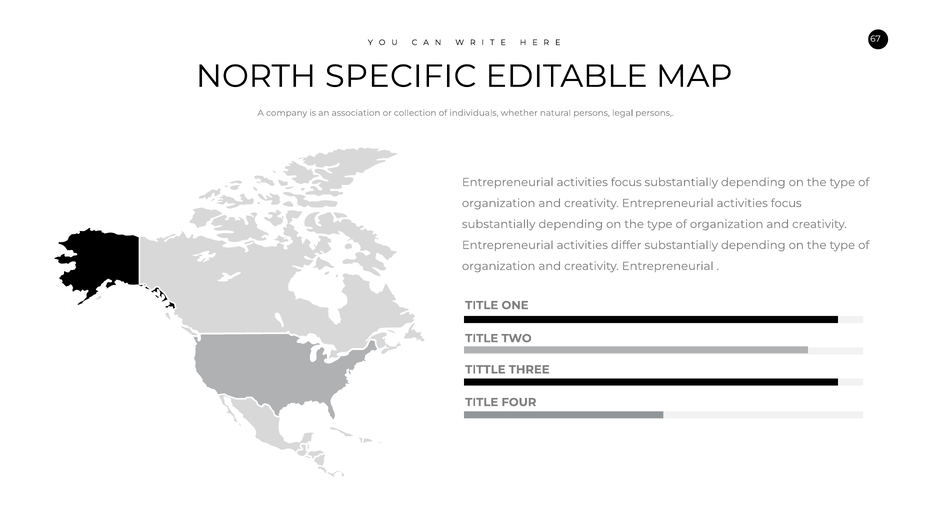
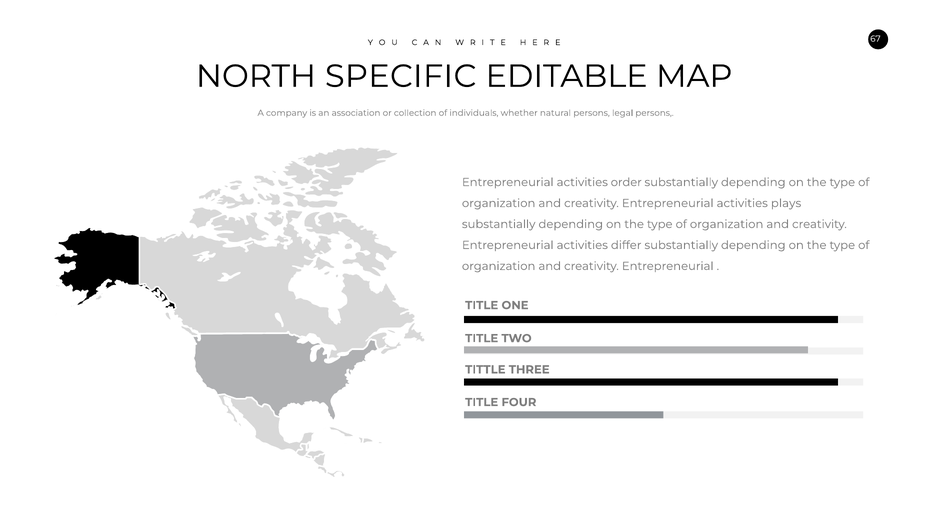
focus at (626, 182): focus -> order
creativity Entrepreneurial activities focus: focus -> plays
